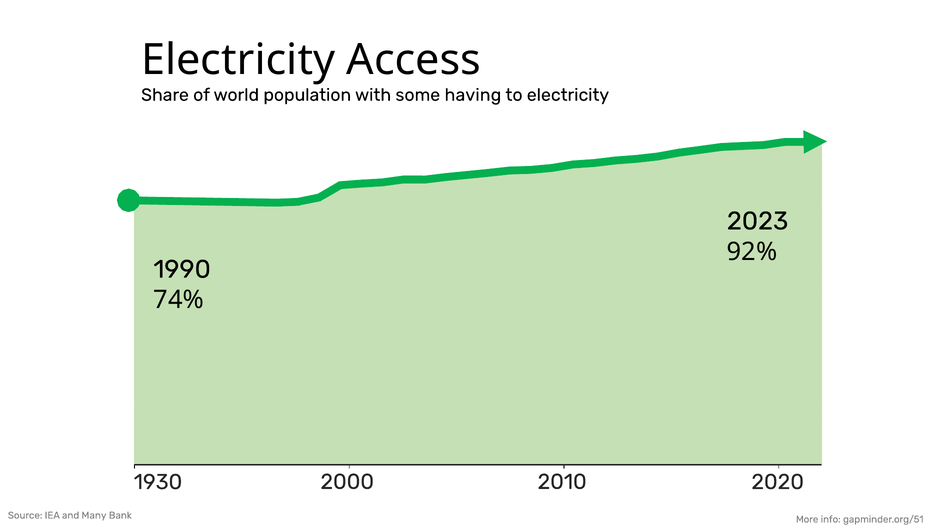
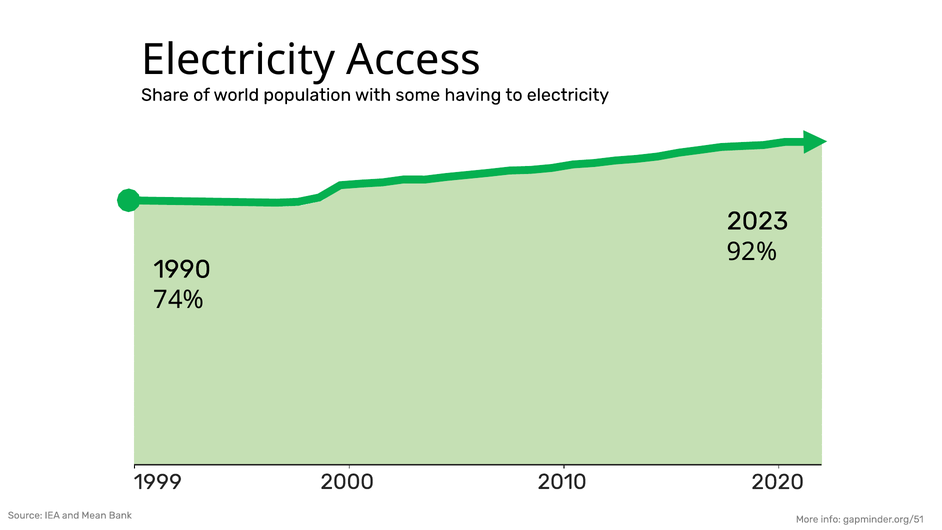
1930: 1930 -> 1999
Many: Many -> Mean
